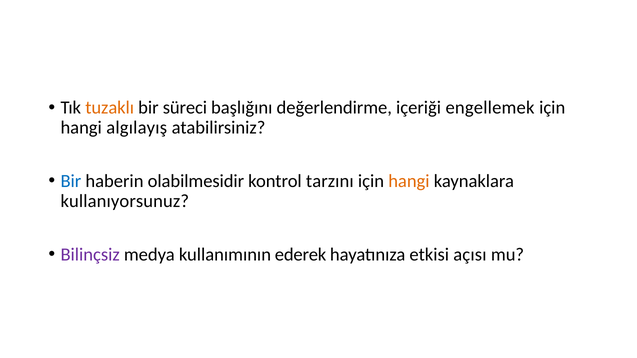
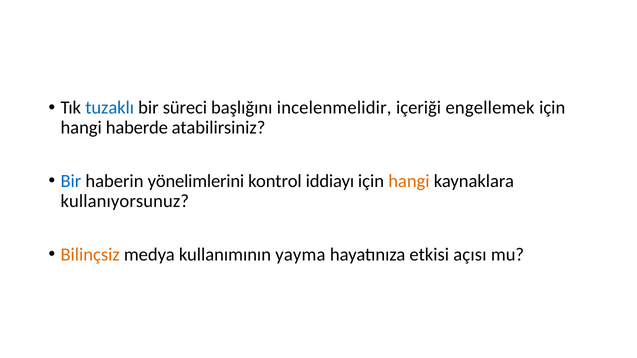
tuzaklı colour: orange -> blue
değerlendirme: değerlendirme -> incelenmelidir
algılayış: algılayış -> haberde
olabilmesidir: olabilmesidir -> yönelimlerini
tarzını: tarzını -> iddiayı
Bilinçsiz colour: purple -> orange
ederek: ederek -> yayma
